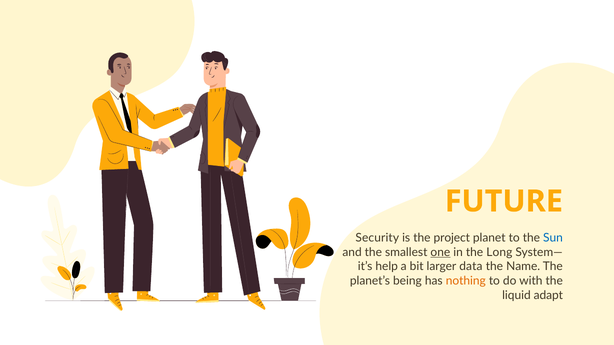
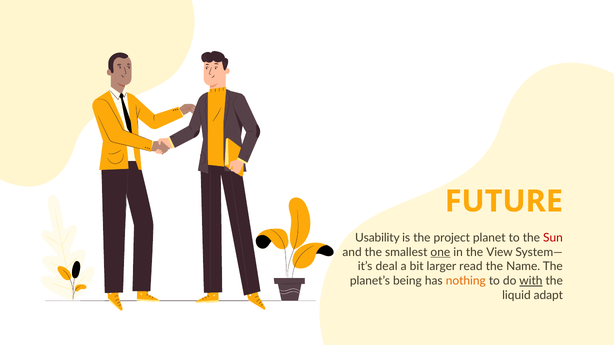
Security: Security -> Usability
Sun colour: blue -> red
Long: Long -> View
help: help -> deal
data: data -> read
with underline: none -> present
